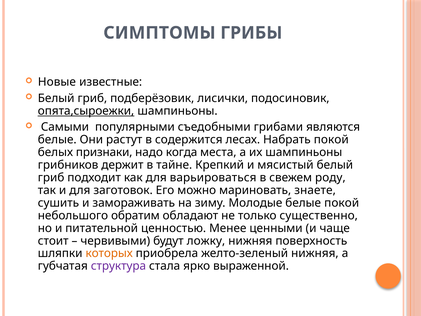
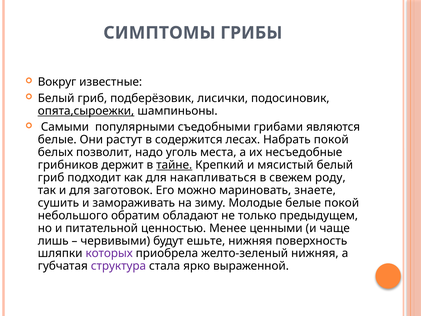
Новые: Новые -> Вокруг
признаки: признаки -> позволит
когда: когда -> уголь
их шампиньоны: шампиньоны -> несъедобные
тайне underline: none -> present
варьироваться: варьироваться -> накапливаться
существенно: существенно -> предыдущем
стоит: стоит -> лишь
ложку: ложку -> ешьте
которых colour: orange -> purple
